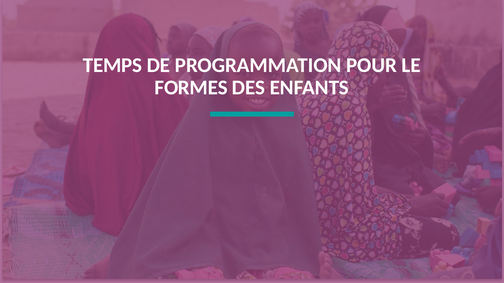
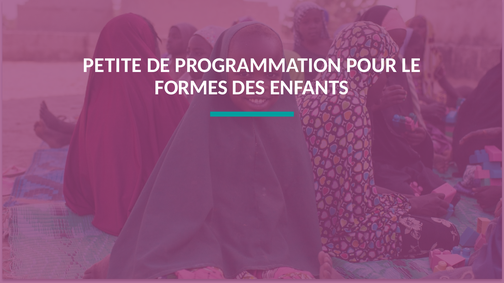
TEMPS: TEMPS -> PETITE
